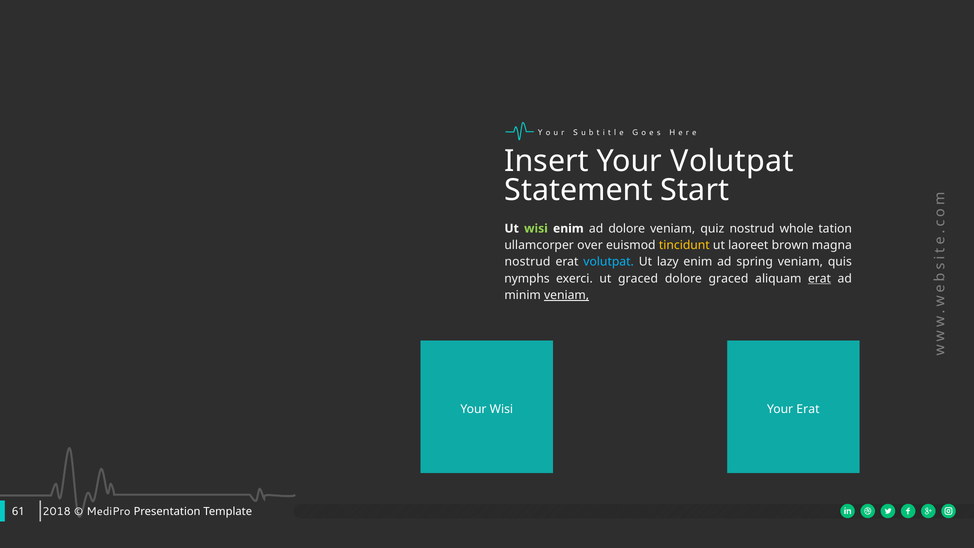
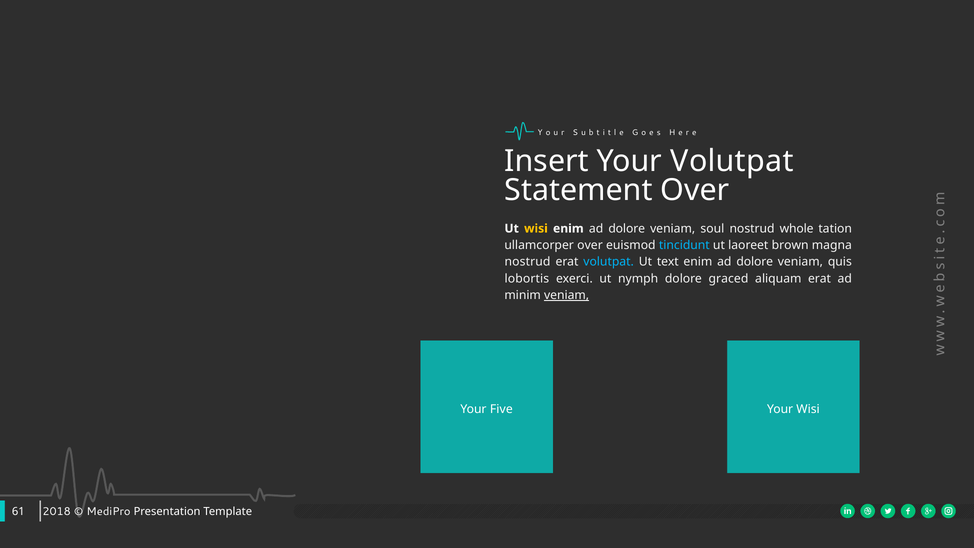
Statement Start: Start -> Over
wisi at (536, 228) colour: light green -> yellow
quiz: quiz -> soul
tincidunt colour: yellow -> light blue
lazy: lazy -> text
spring at (755, 262): spring -> dolore
nymphs: nymphs -> lobortis
ut graced: graced -> nymph
erat at (820, 278) underline: present -> none
Your Wisi: Wisi -> Five
Your Erat: Erat -> Wisi
